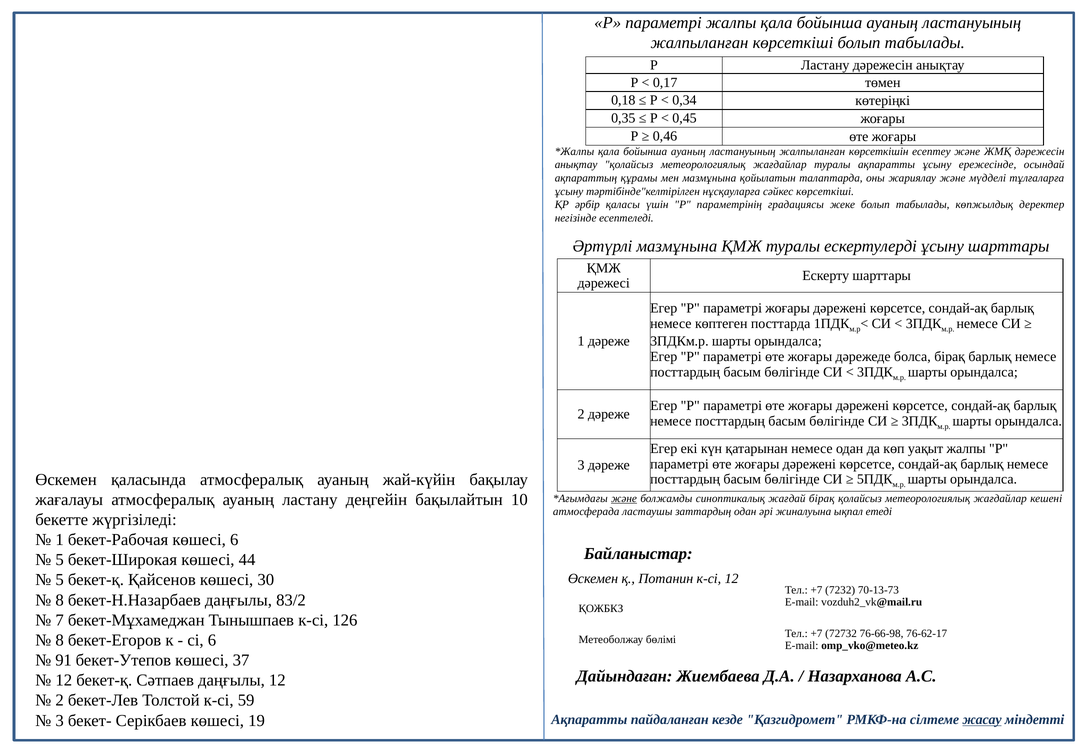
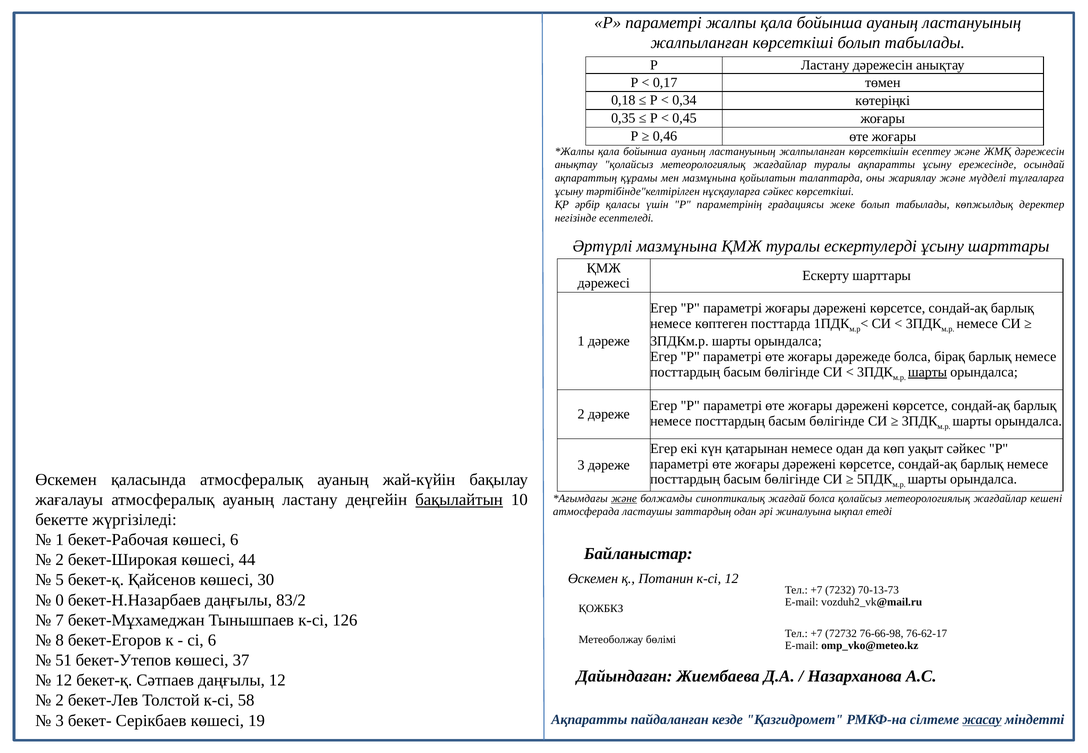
шарты at (928, 372) underline: none -> present
уақыт жалпы: жалпы -> сәйкес
бақылайтын underline: none -> present
жағдай бірақ: бірақ -> болса
5 at (60, 560): 5 -> 2
8 at (60, 600): 8 -> 0
91: 91 -> 51
59: 59 -> 58
